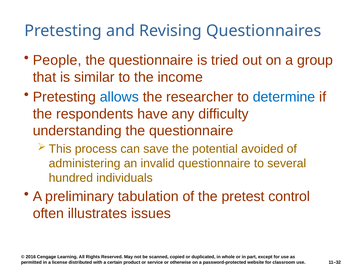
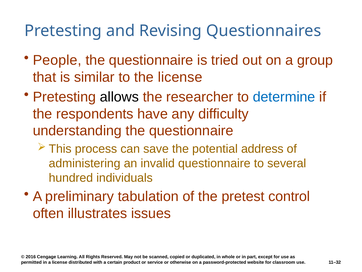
the income: income -> license
allows colour: blue -> black
avoided: avoided -> address
